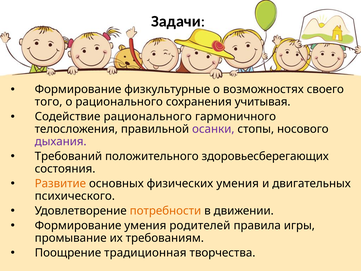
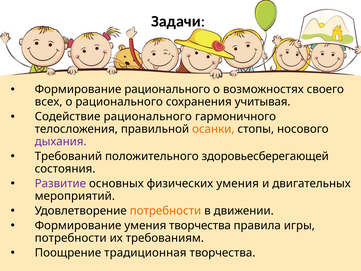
Формирование физкультурные: физкультурные -> рационального
того: того -> всех
осанки colour: purple -> orange
здоровьесберегающих: здоровьесберегающих -> здоровьесберегающей
Развитие colour: orange -> purple
психического: психического -> мероприятий
умения родителей: родителей -> творчества
промывание at (71, 238): промывание -> потребности
